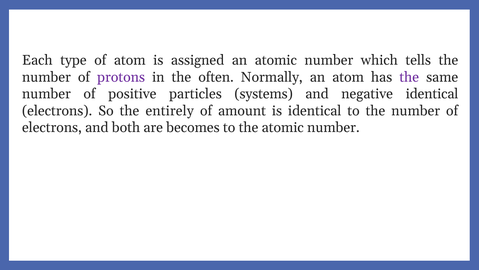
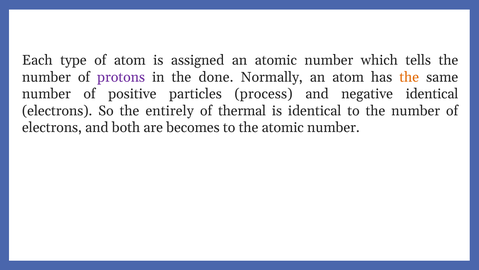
often: often -> done
the at (409, 77) colour: purple -> orange
systems: systems -> process
amount: amount -> thermal
